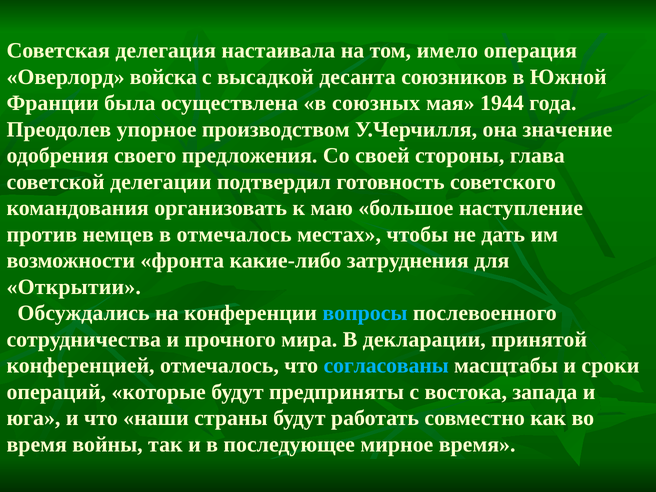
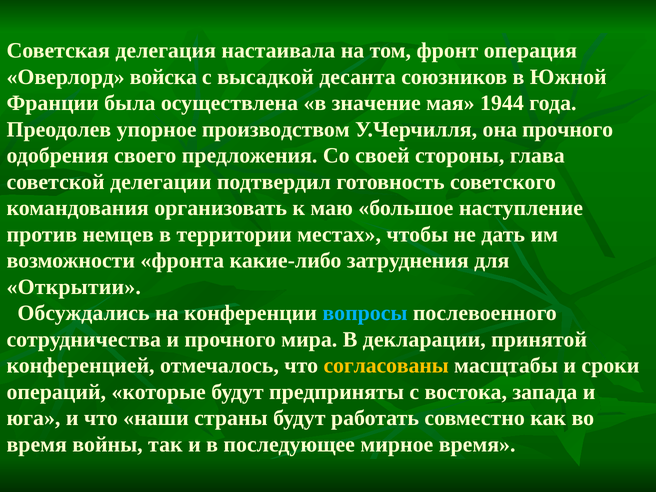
имело: имело -> фронт
союзных: союзных -> значение
она значение: значение -> прочного
в отмечалось: отмечалось -> территории
согласованы colour: light blue -> yellow
